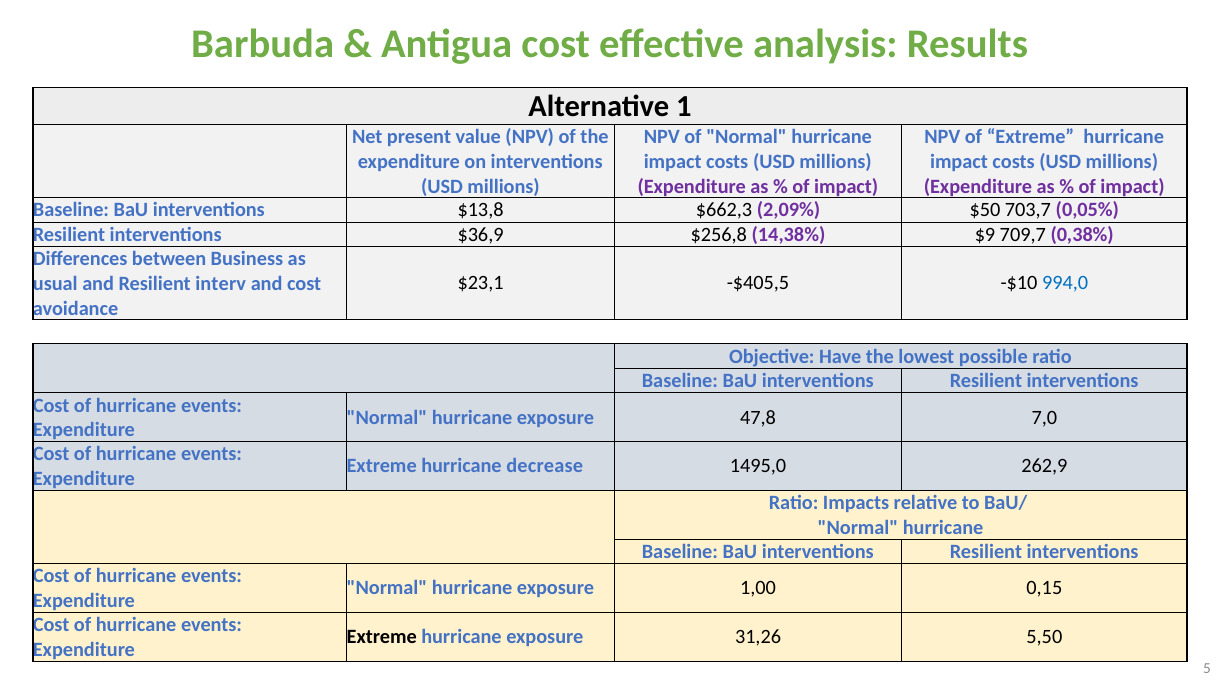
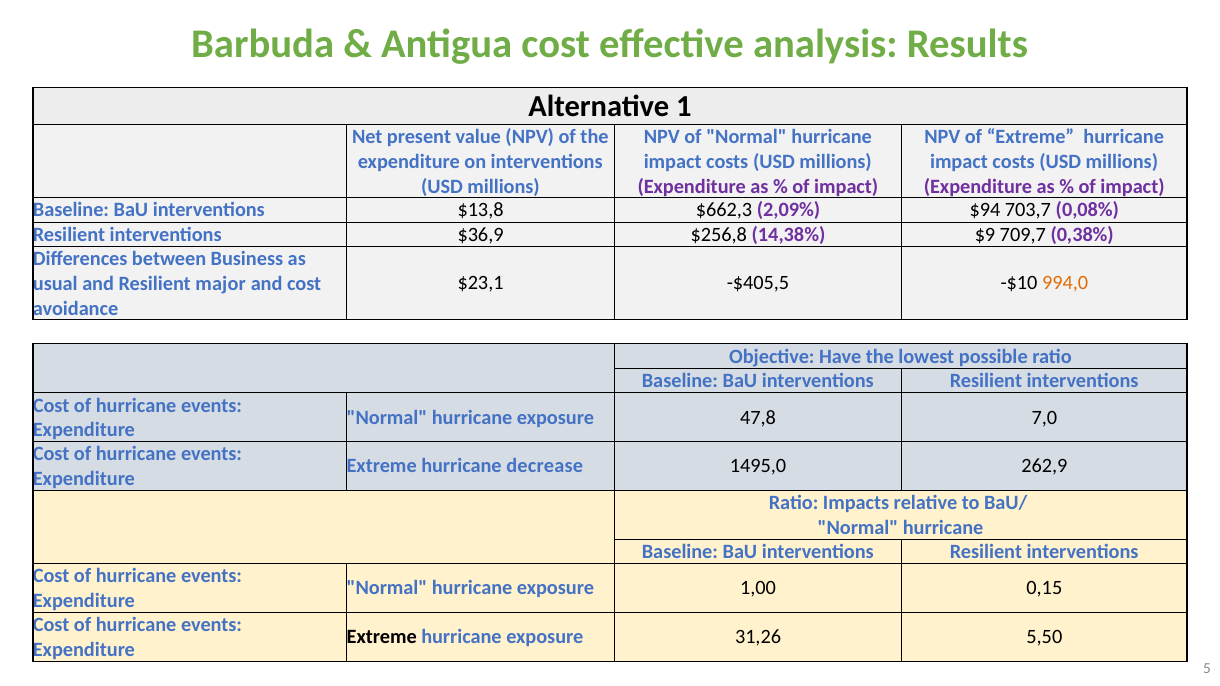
$50: $50 -> $94
0,05%: 0,05% -> 0,08%
994,0 colour: blue -> orange
interv: interv -> major
